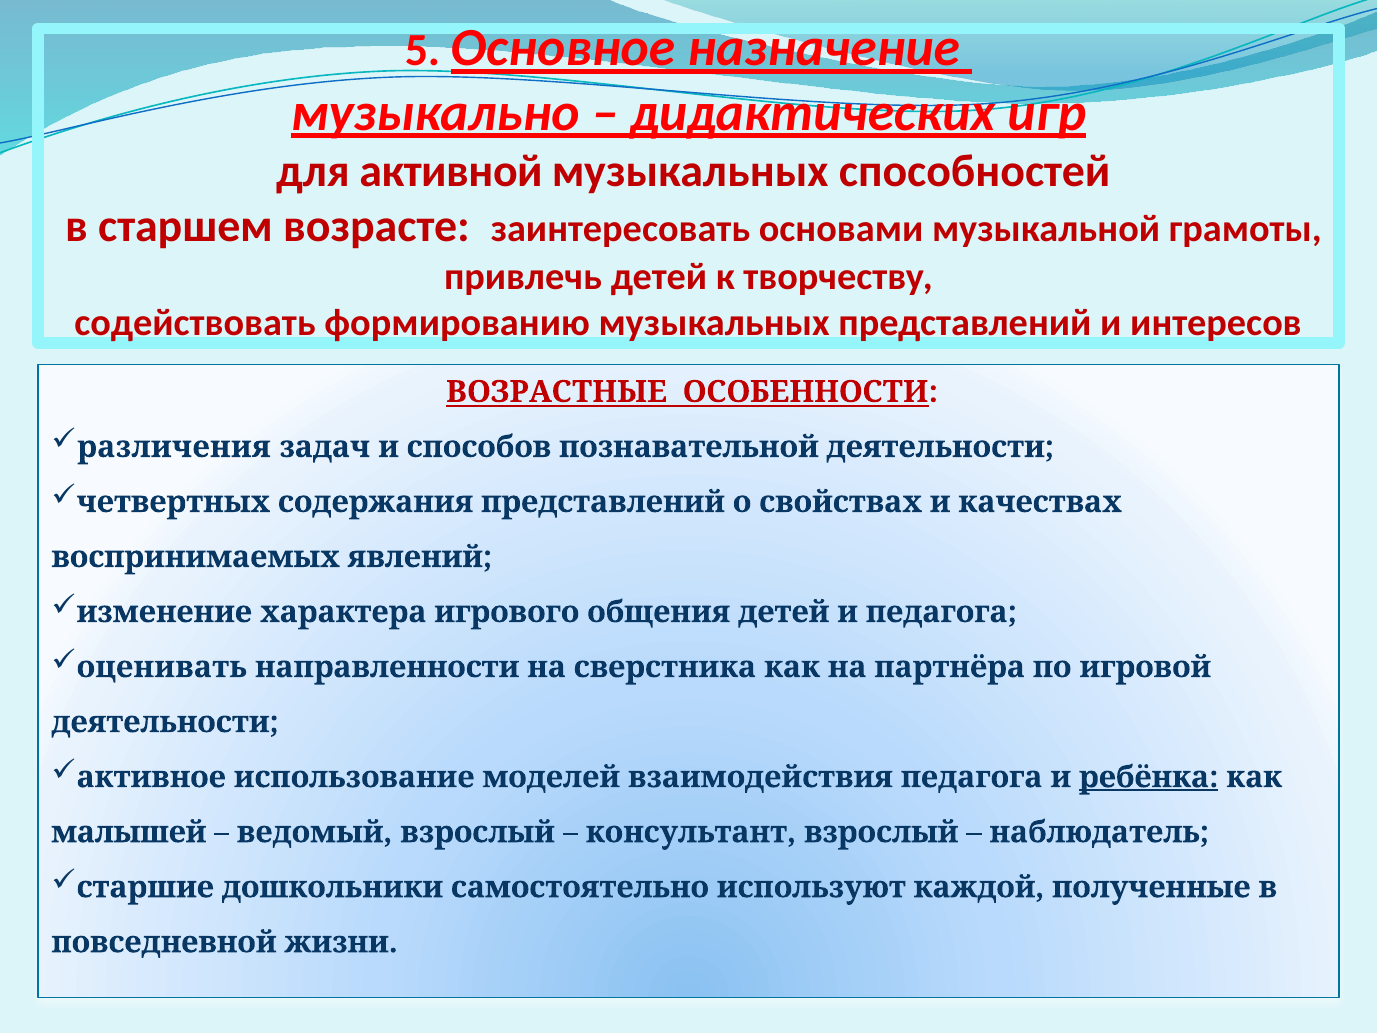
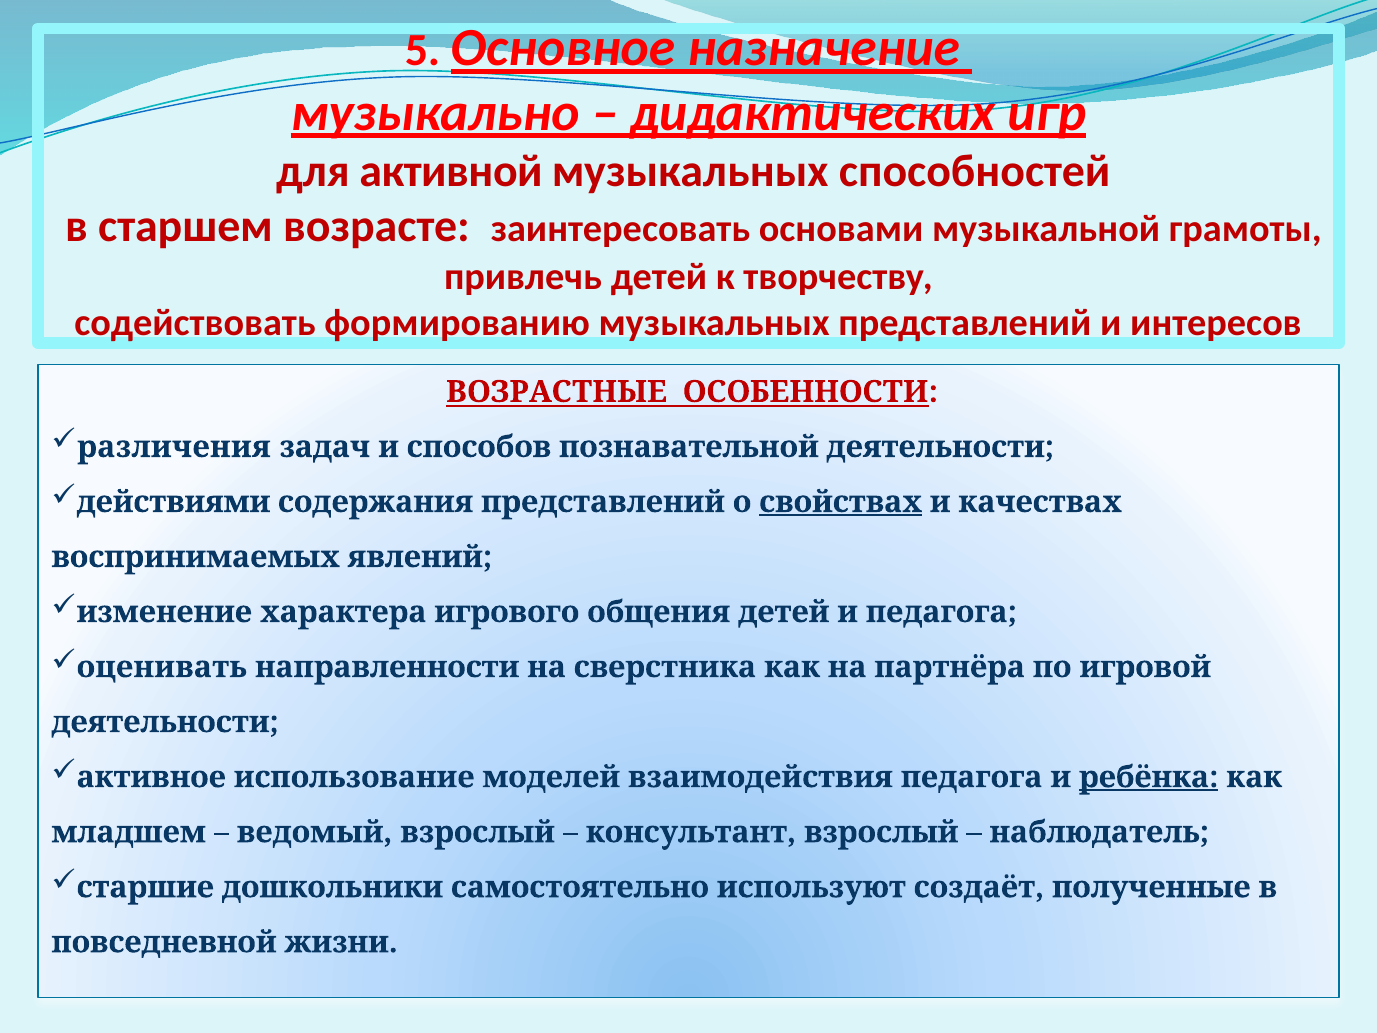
четвертных: четвертных -> действиями
свойствах underline: none -> present
малышей: малышей -> младшем
каждой: каждой -> создаёт
